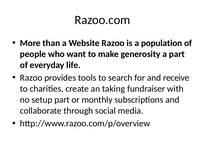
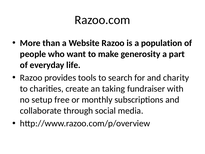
receive: receive -> charity
setup part: part -> free
